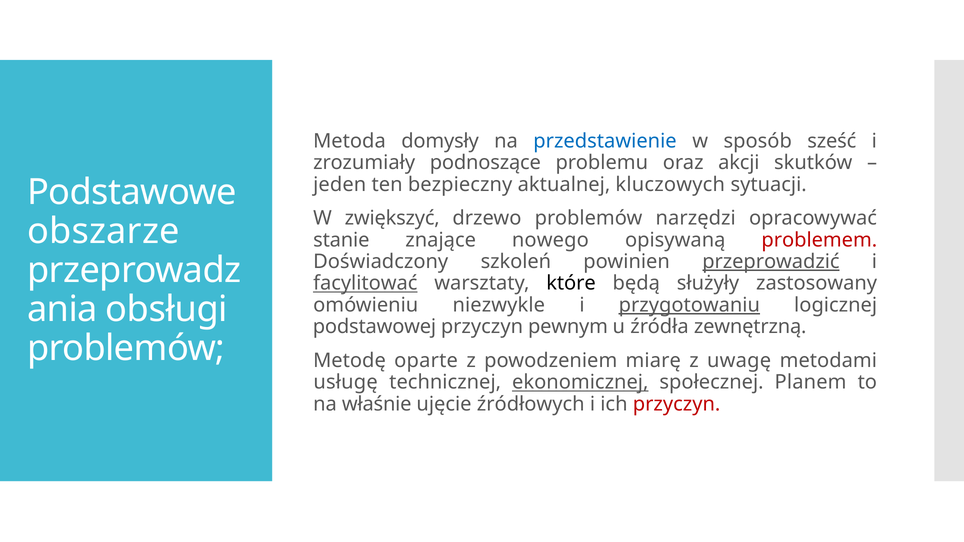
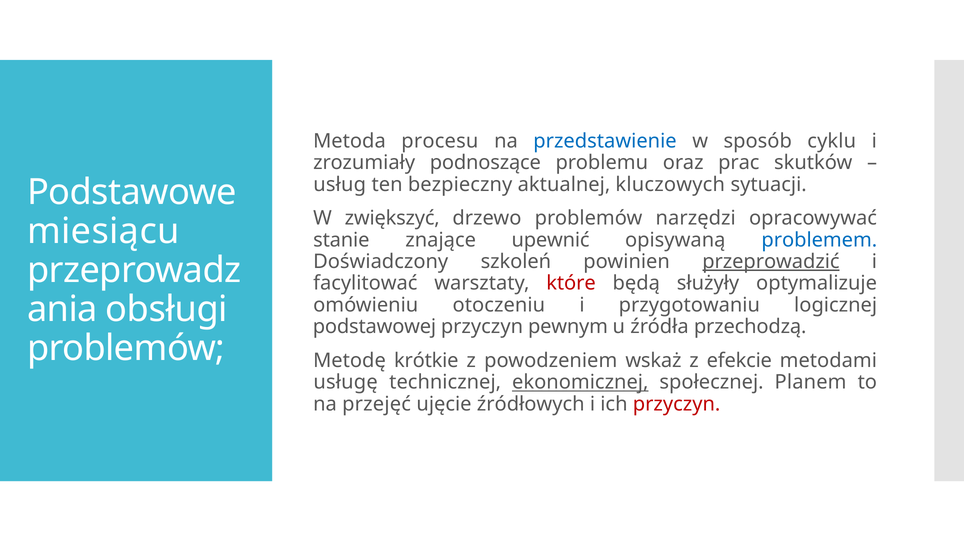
domysły: domysły -> procesu
sześć: sześć -> cyklu
akcji: akcji -> prac
jeden: jeden -> usług
obszarze: obszarze -> miesiącu
nowego: nowego -> upewnić
problemem colour: red -> blue
facylitować underline: present -> none
które colour: black -> red
zastosowany: zastosowany -> optymalizuje
niezwykle: niezwykle -> otoczeniu
przygotowaniu underline: present -> none
zewnętrzną: zewnętrzną -> przechodzą
oparte: oparte -> krótkie
miarę: miarę -> wskaż
uwagę: uwagę -> efekcie
właśnie: właśnie -> przejęć
